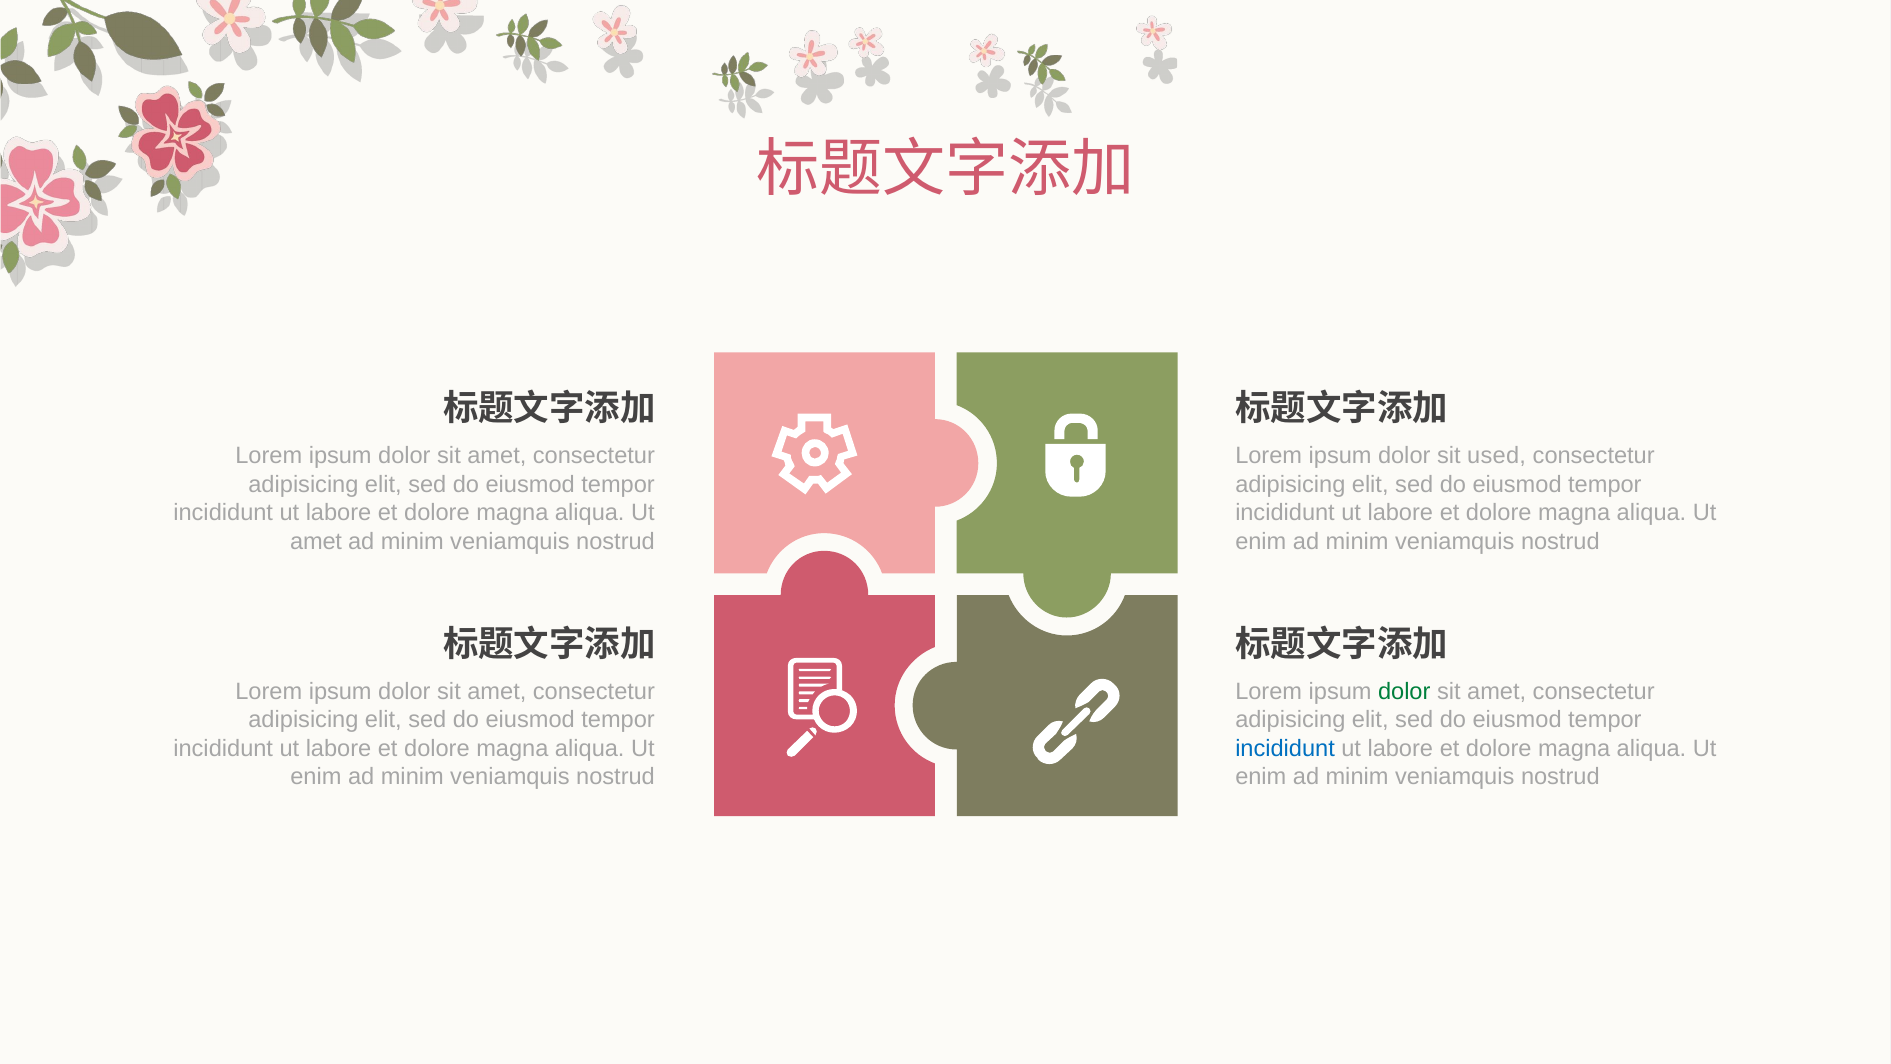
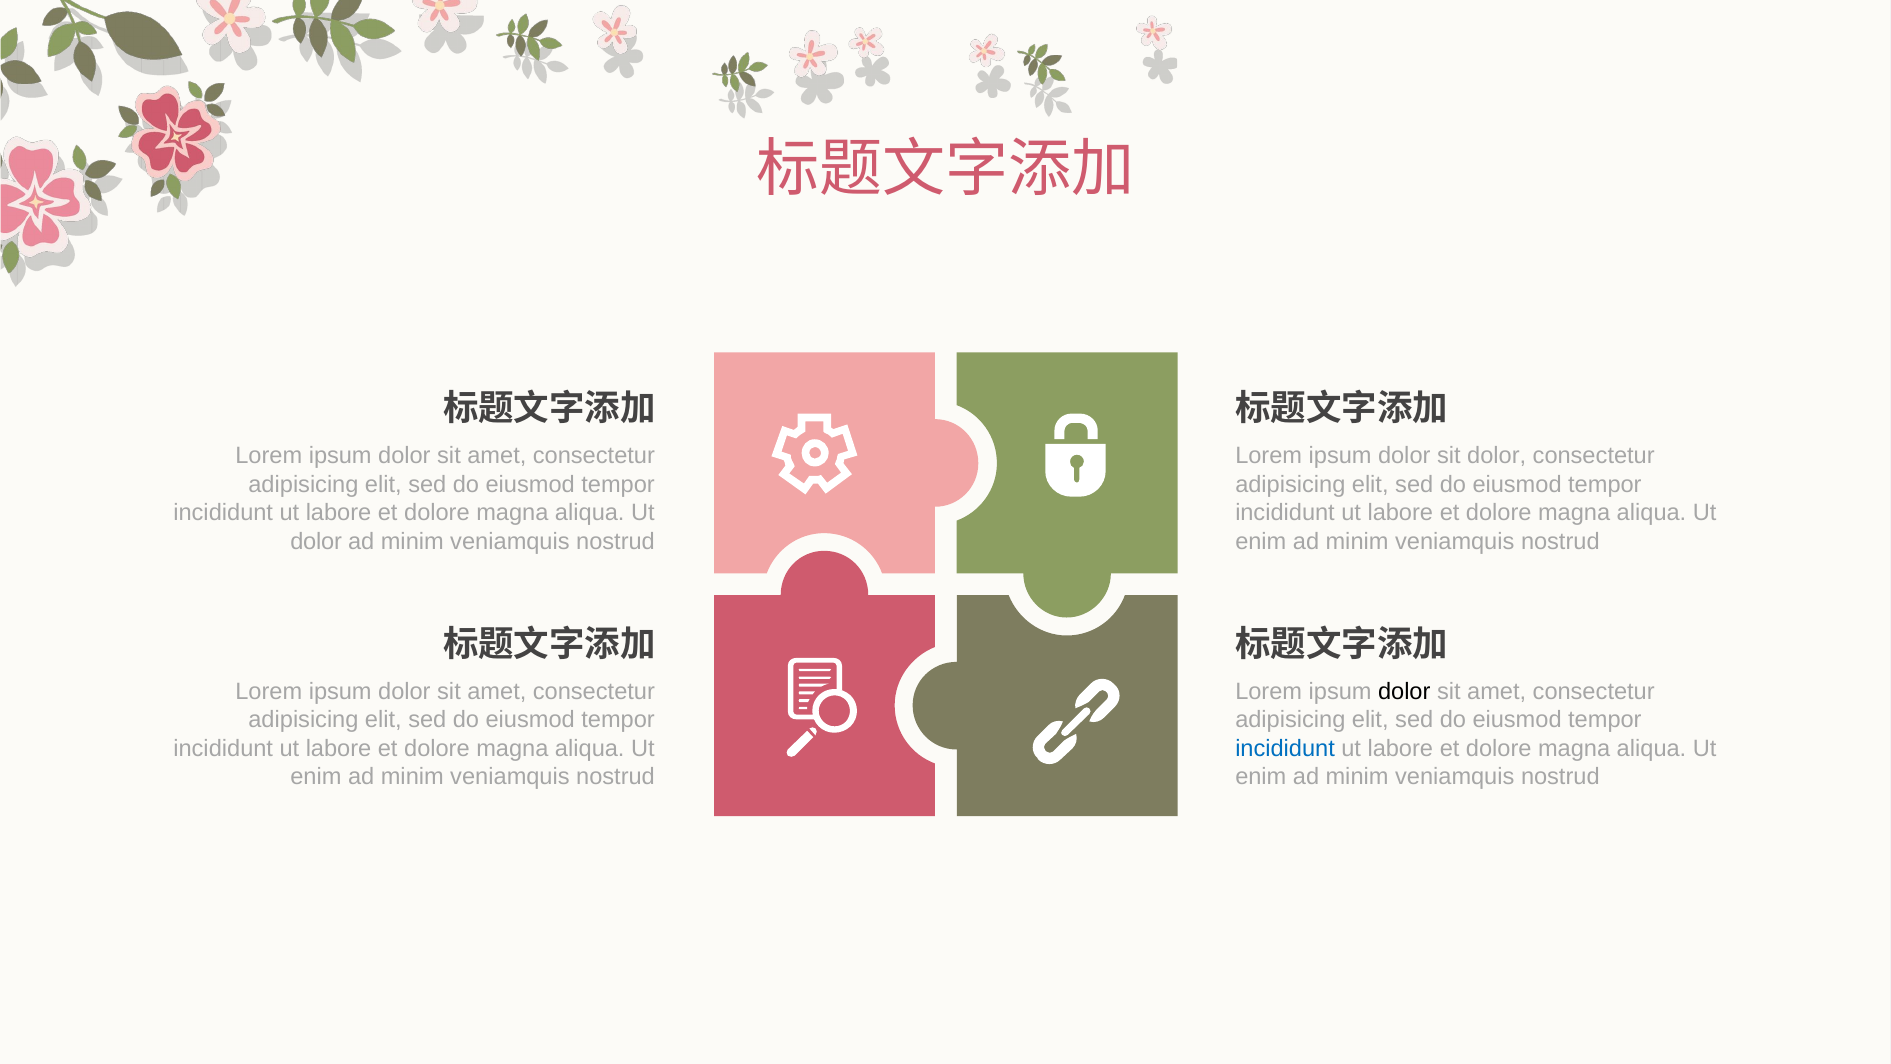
sit used: used -> dolor
amet at (316, 541): amet -> dolor
dolor at (1404, 691) colour: green -> black
